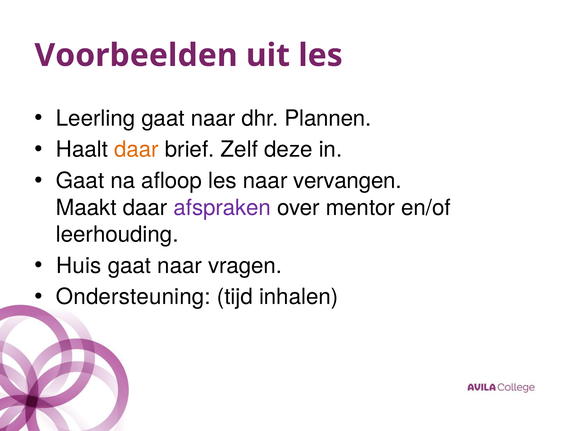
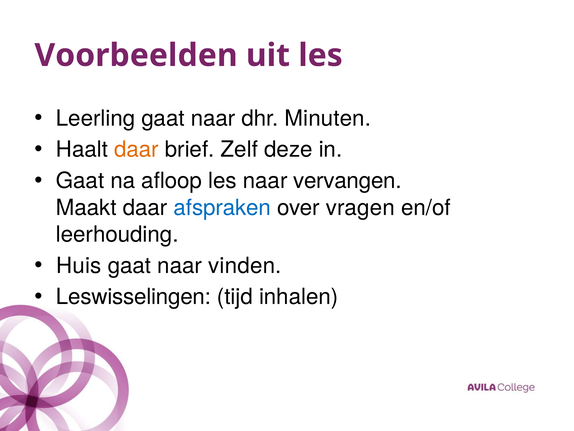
Plannen: Plannen -> Minuten
afspraken colour: purple -> blue
mentor: mentor -> vragen
vragen: vragen -> vinden
Ondersteuning: Ondersteuning -> Leswisselingen
